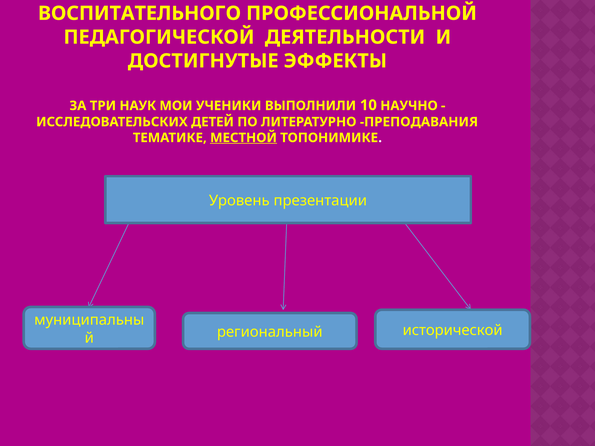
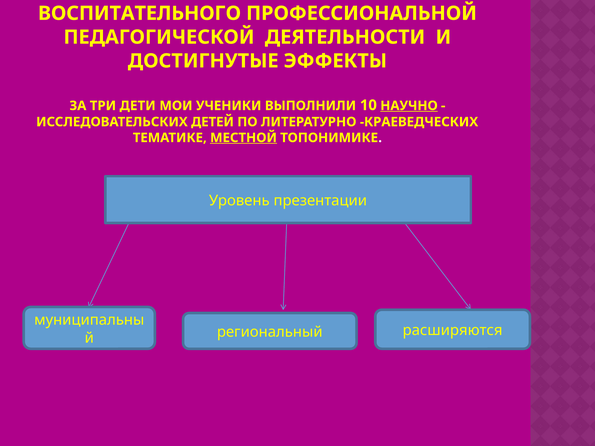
НАУК: НАУК -> ДЕТИ
НАУЧНО underline: none -> present
ПРЕПОДАВАНИЯ: ПРЕПОДАВАНИЯ -> КРАЕВЕДЧЕСКИХ
исторической: исторической -> расширяются
